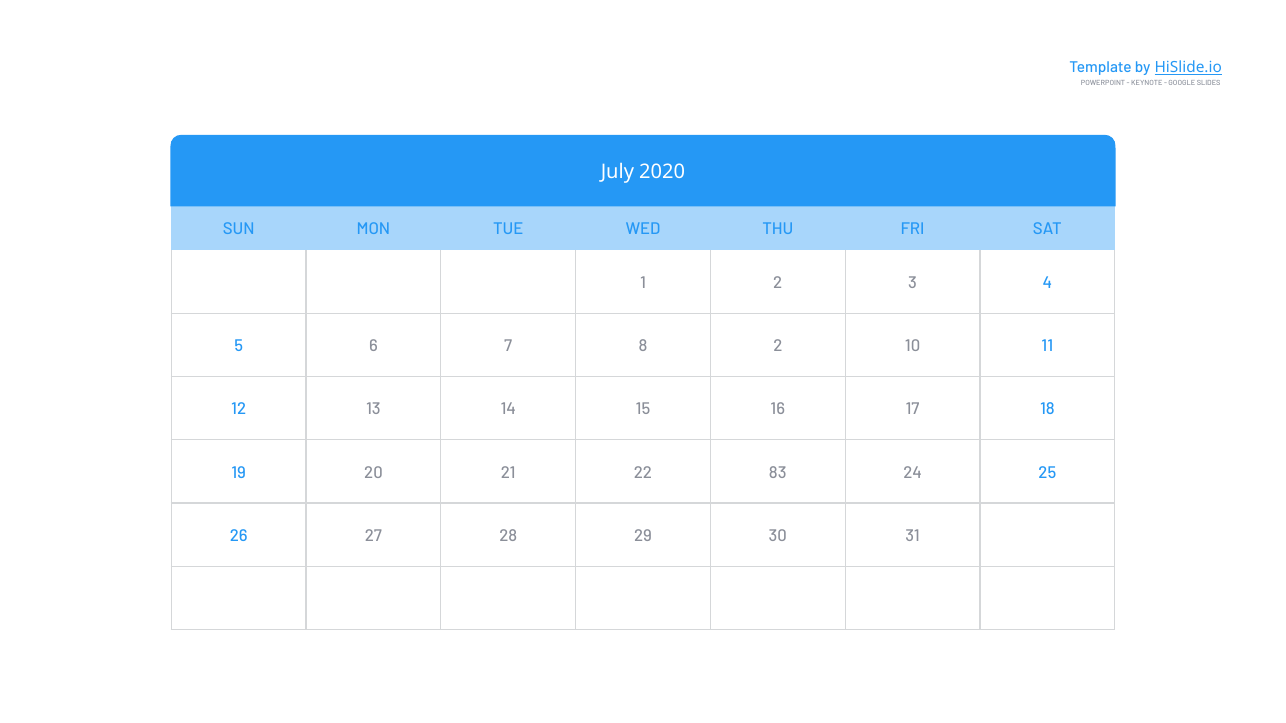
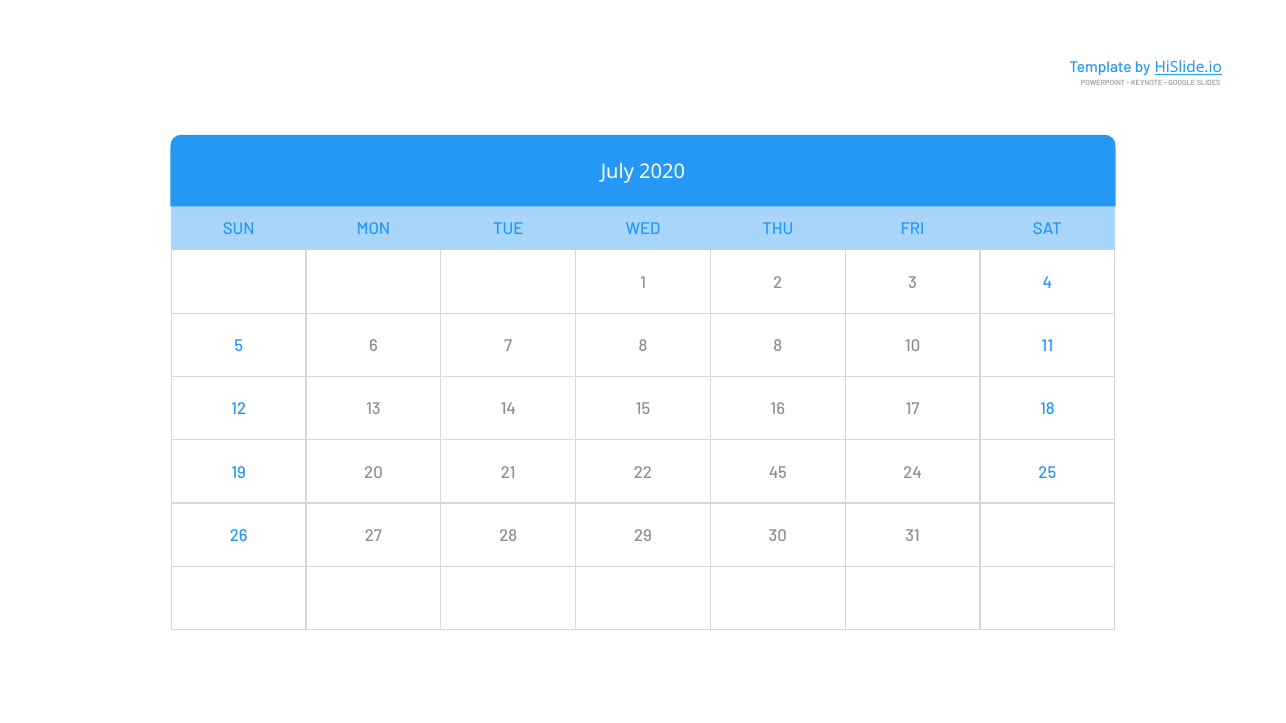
8 2: 2 -> 8
83: 83 -> 45
